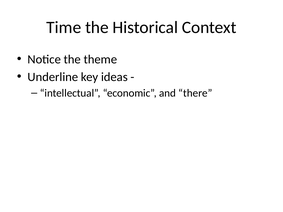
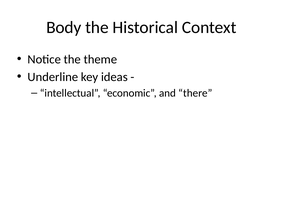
Time: Time -> Body
